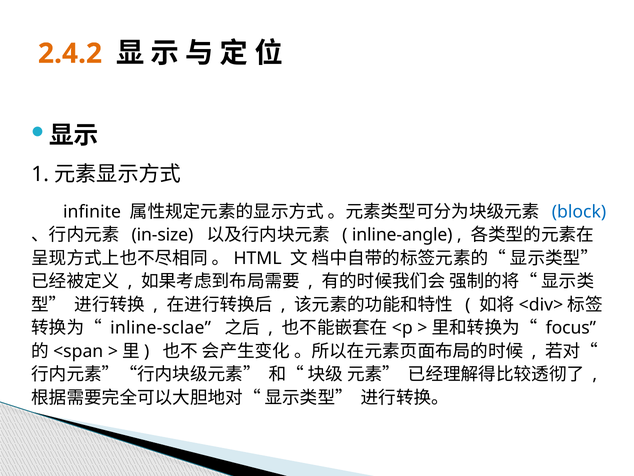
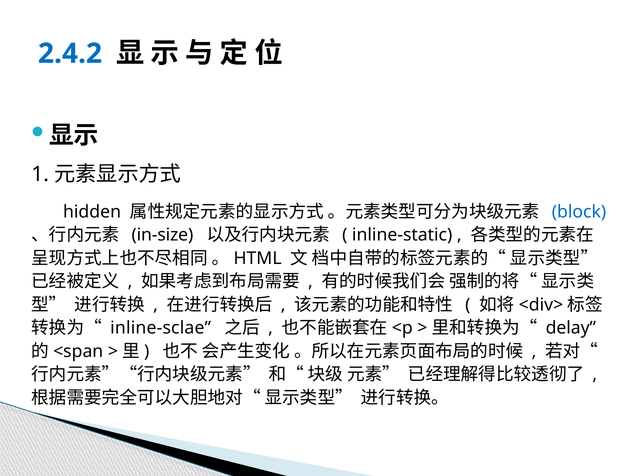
2.4.2 colour: orange -> blue
infinite: infinite -> hidden
inline-angle: inline-angle -> inline-static
focus: focus -> delay
